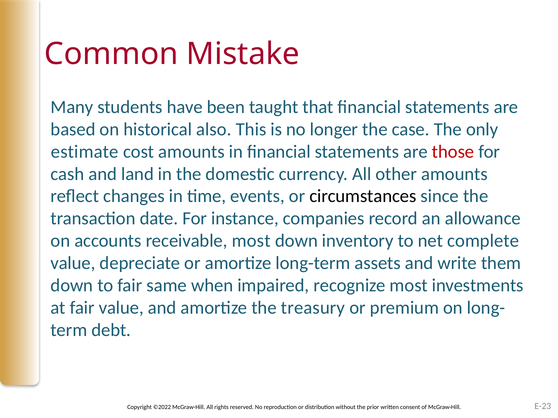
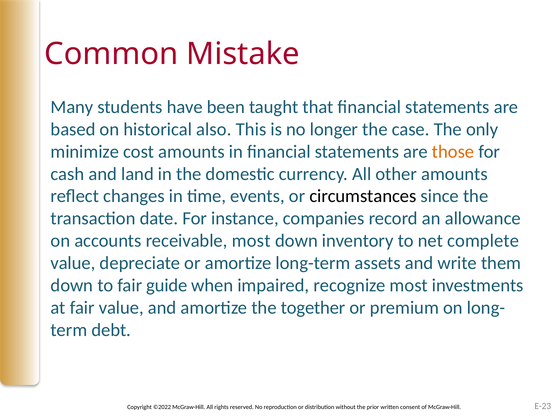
estimate: estimate -> minimize
those colour: red -> orange
same: same -> guide
treasury: treasury -> together
